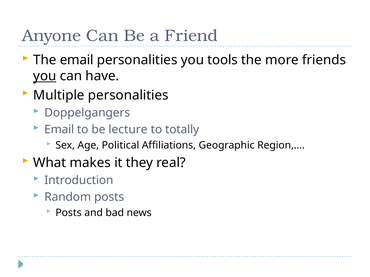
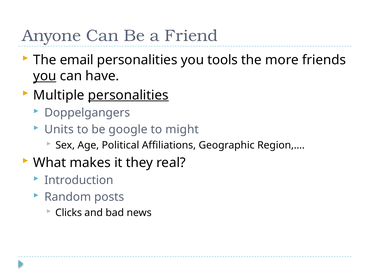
personalities at (128, 95) underline: none -> present
Email at (59, 130): Email -> Units
lecture: lecture -> google
totally: totally -> might
Posts at (69, 213): Posts -> Clicks
